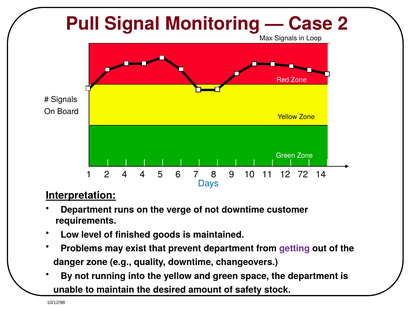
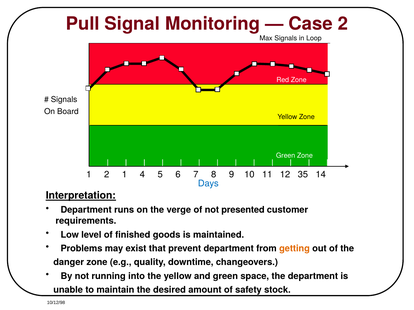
2 4: 4 -> 1
72: 72 -> 35
not downtime: downtime -> presented
getting colour: purple -> orange
